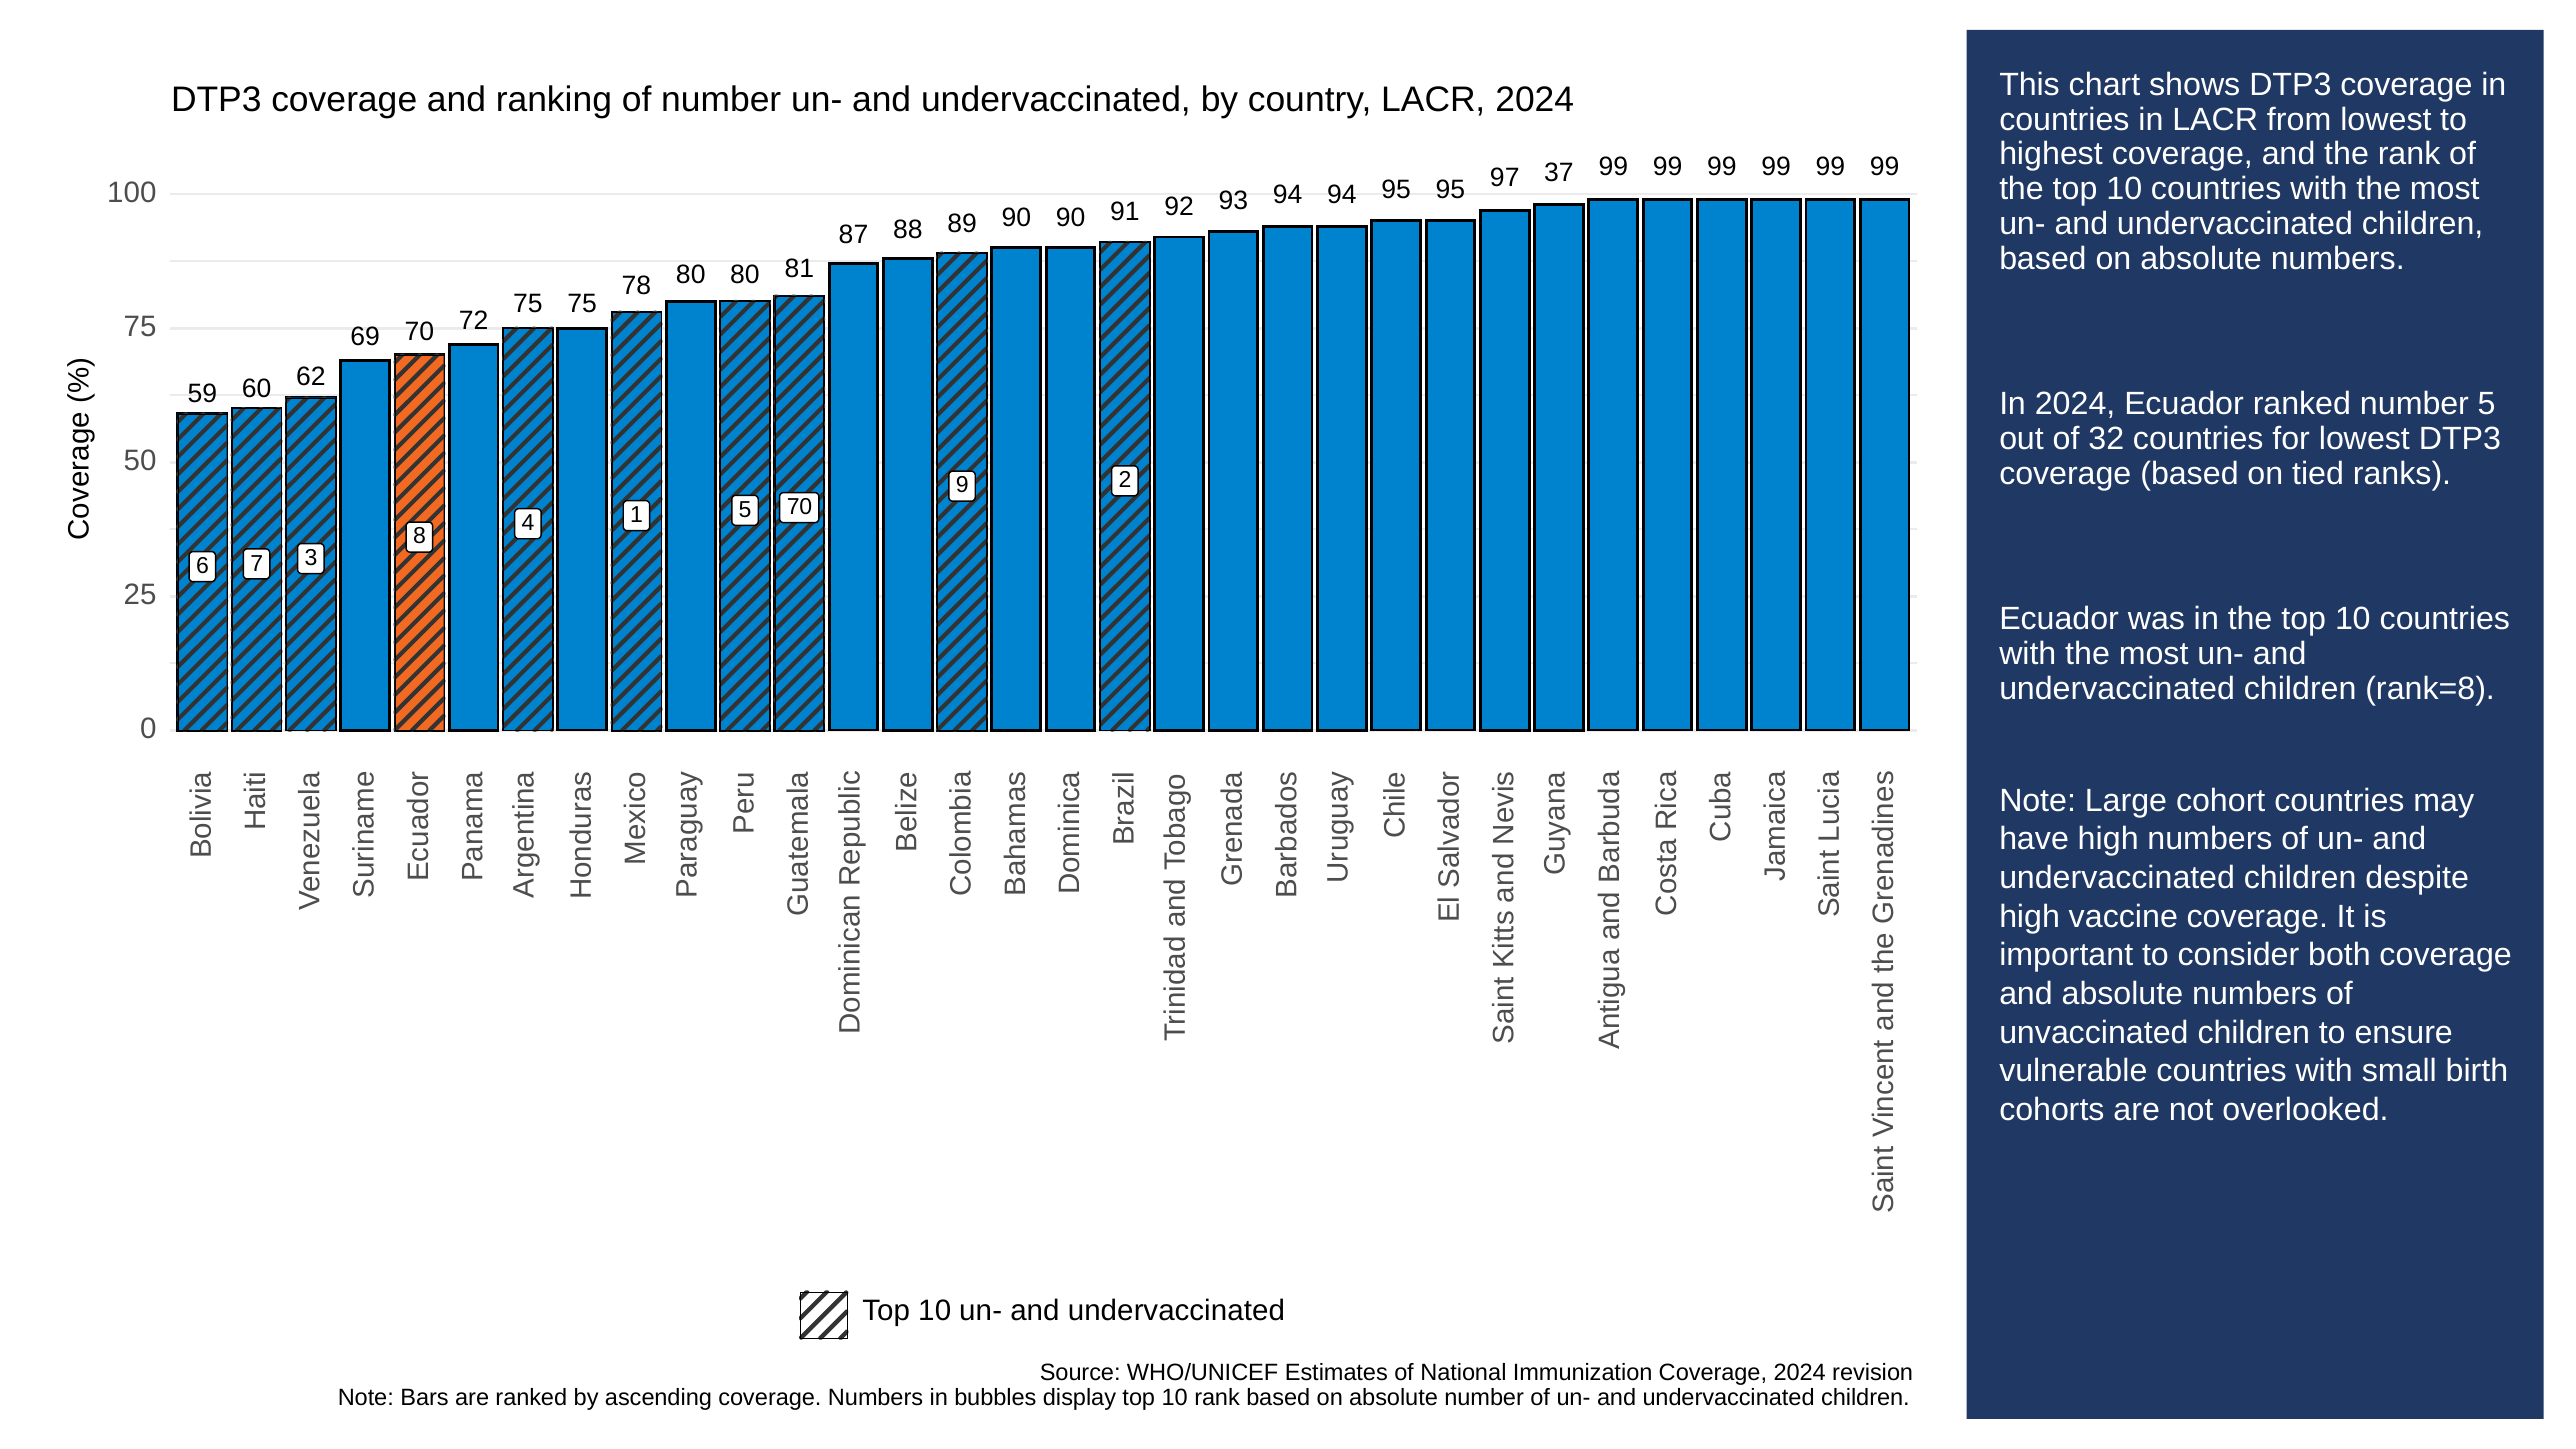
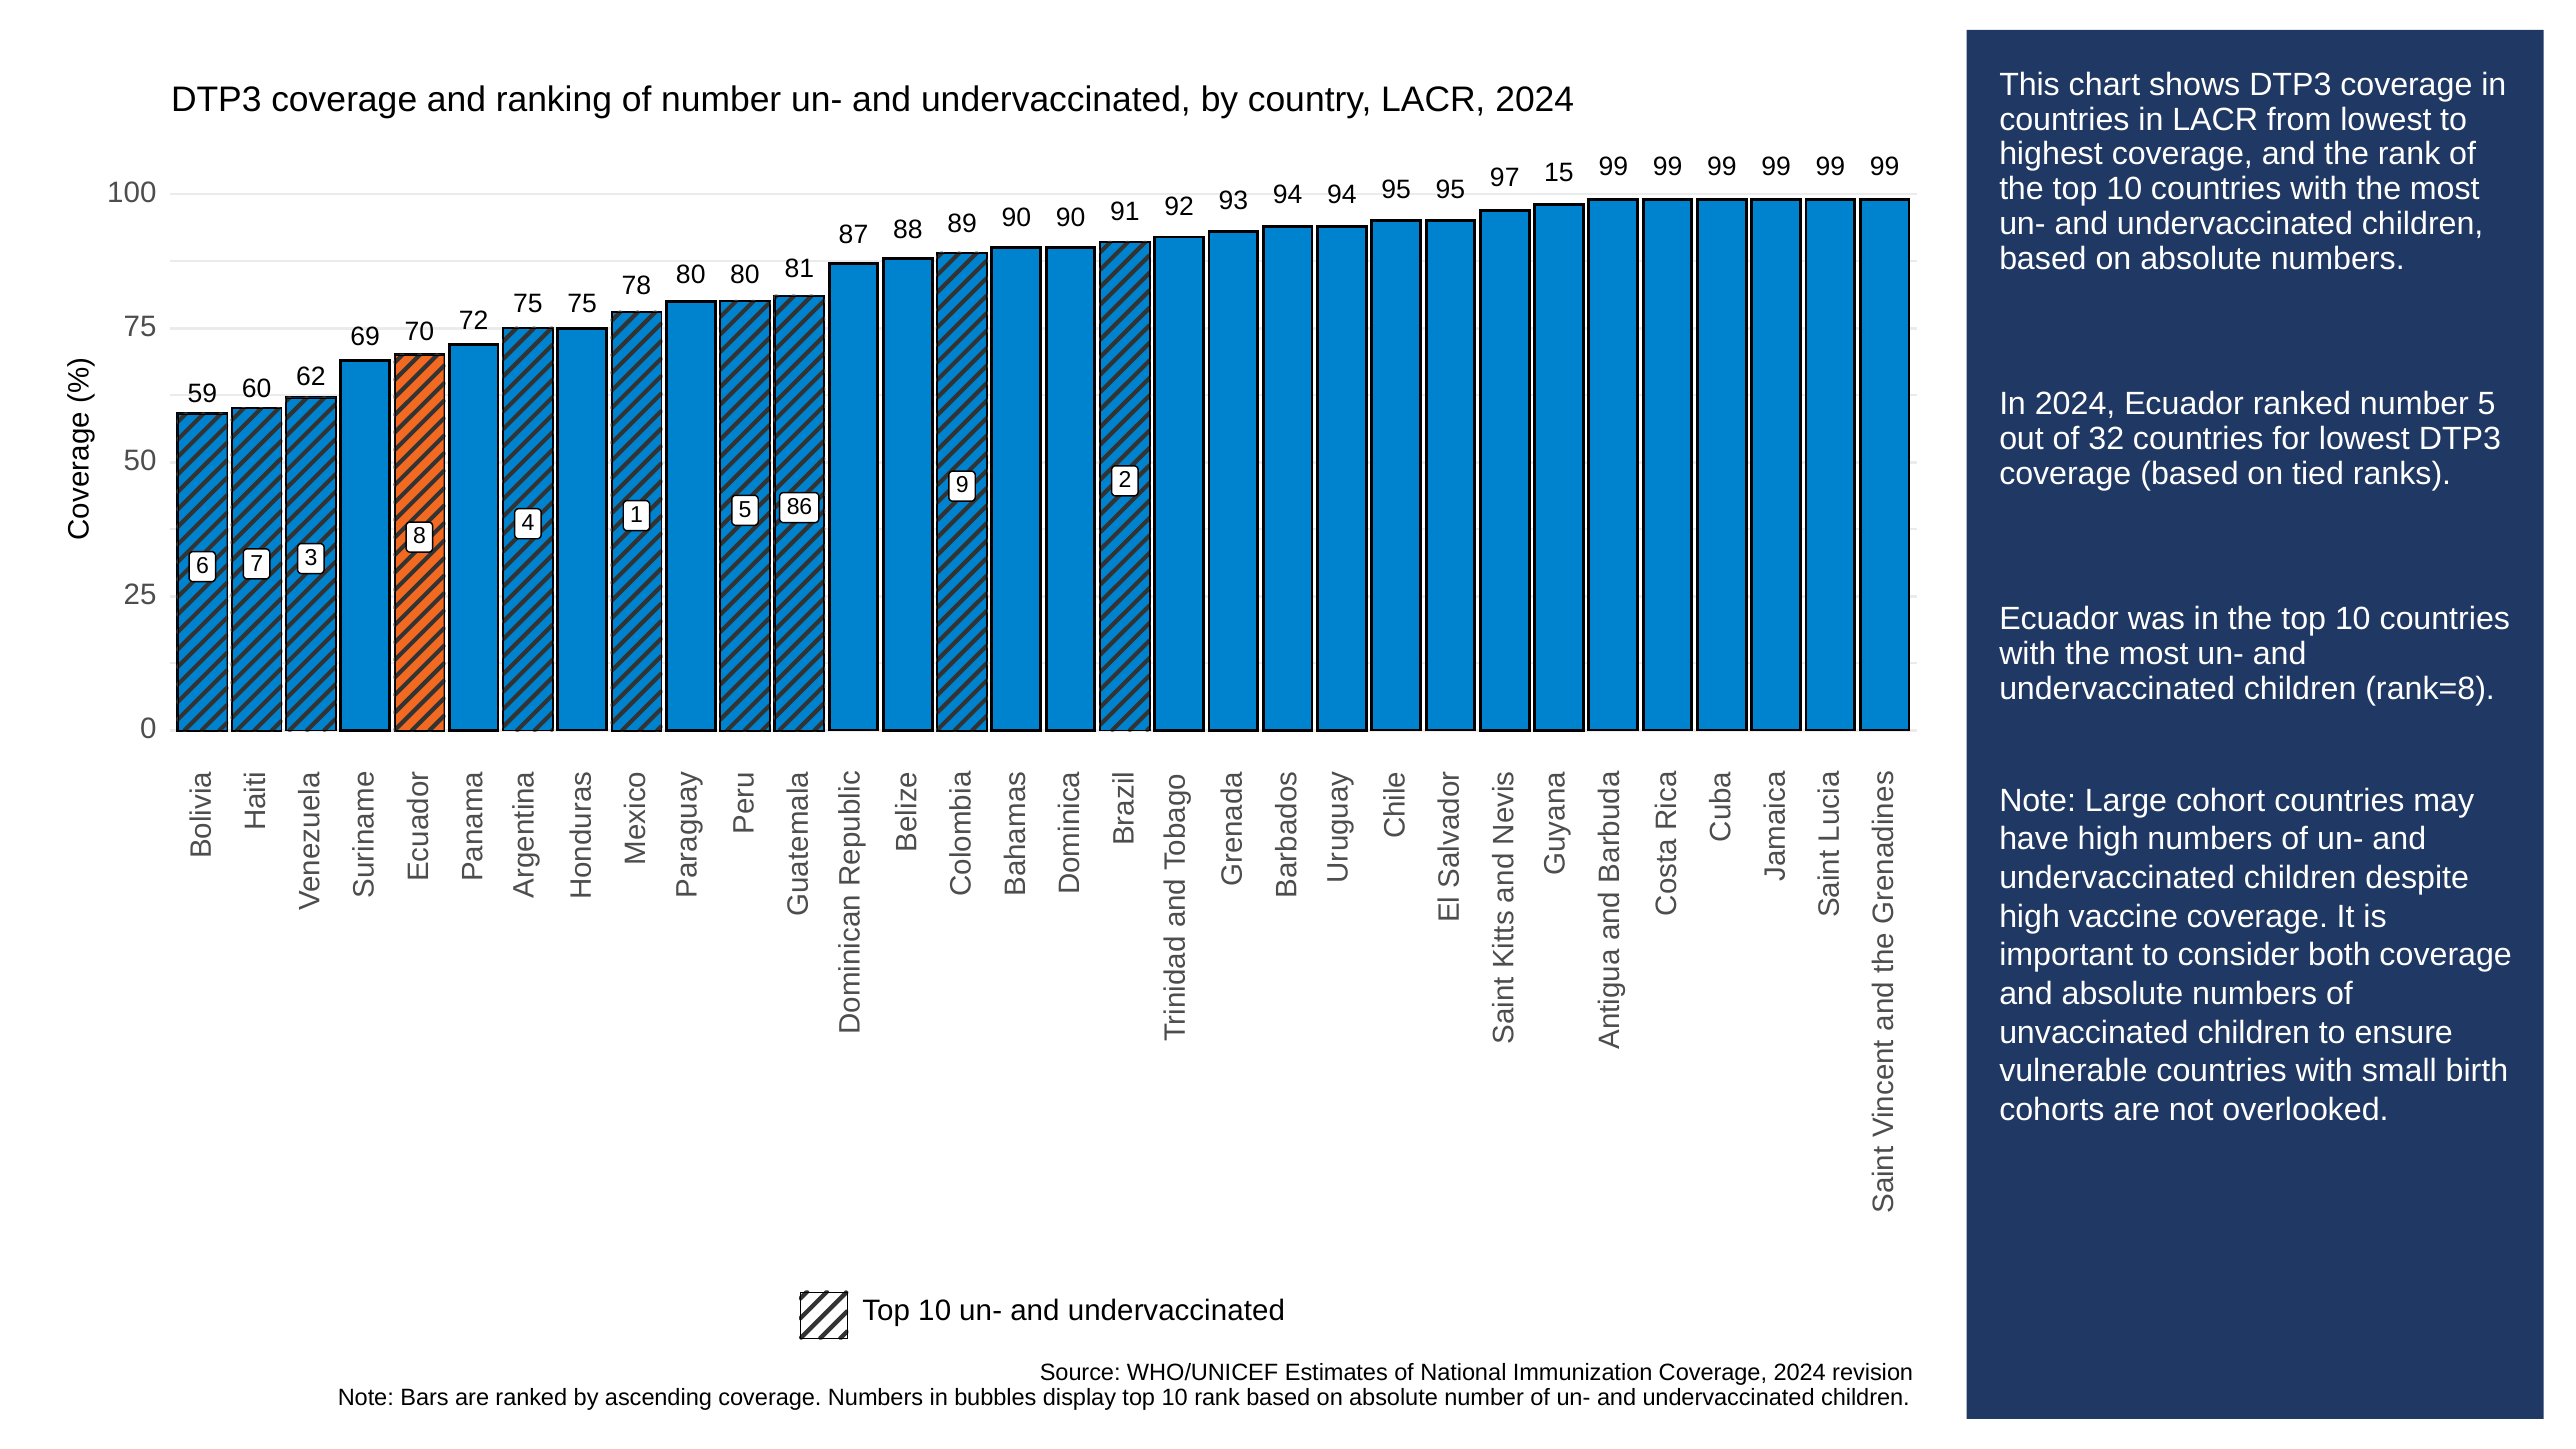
37: 37 -> 15
5 70: 70 -> 86
